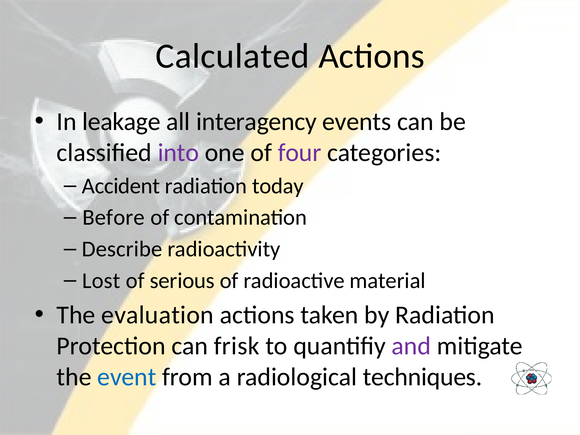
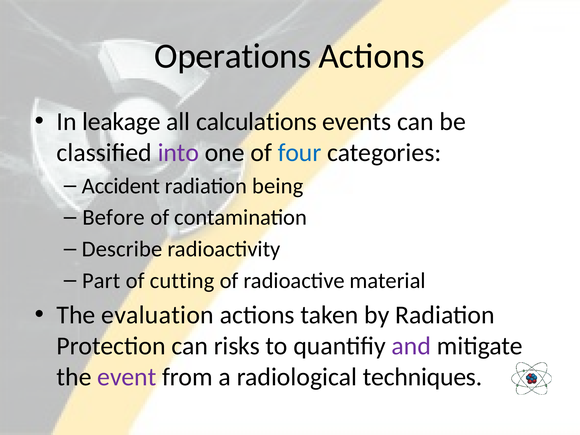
Calculated: Calculated -> Operations
interagency: interagency -> calculations
four colour: purple -> blue
today: today -> being
Lost: Lost -> Part
serious: serious -> cutting
frisk: frisk -> risks
event colour: blue -> purple
